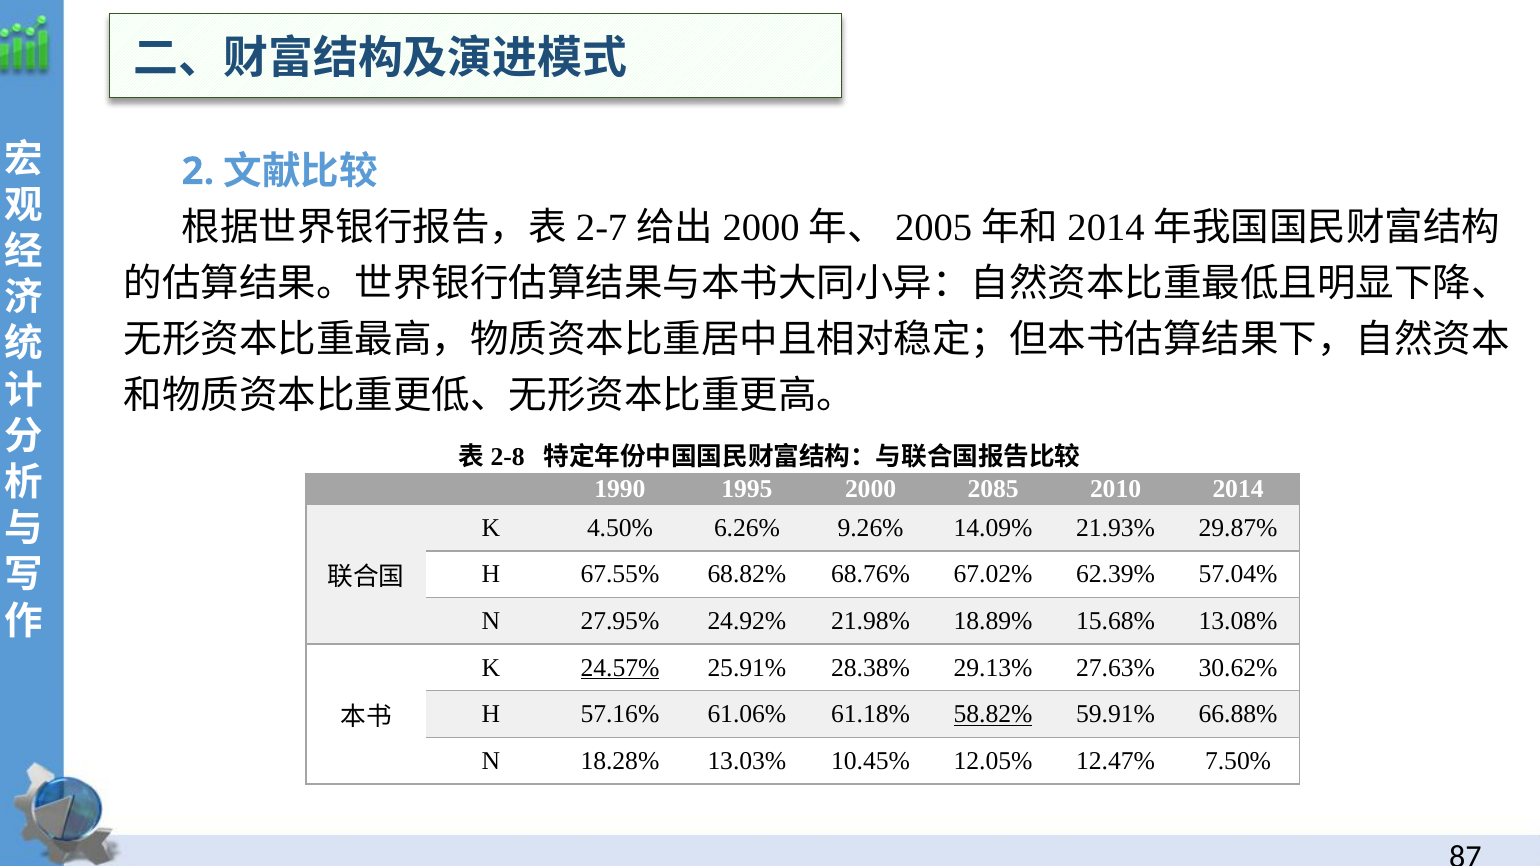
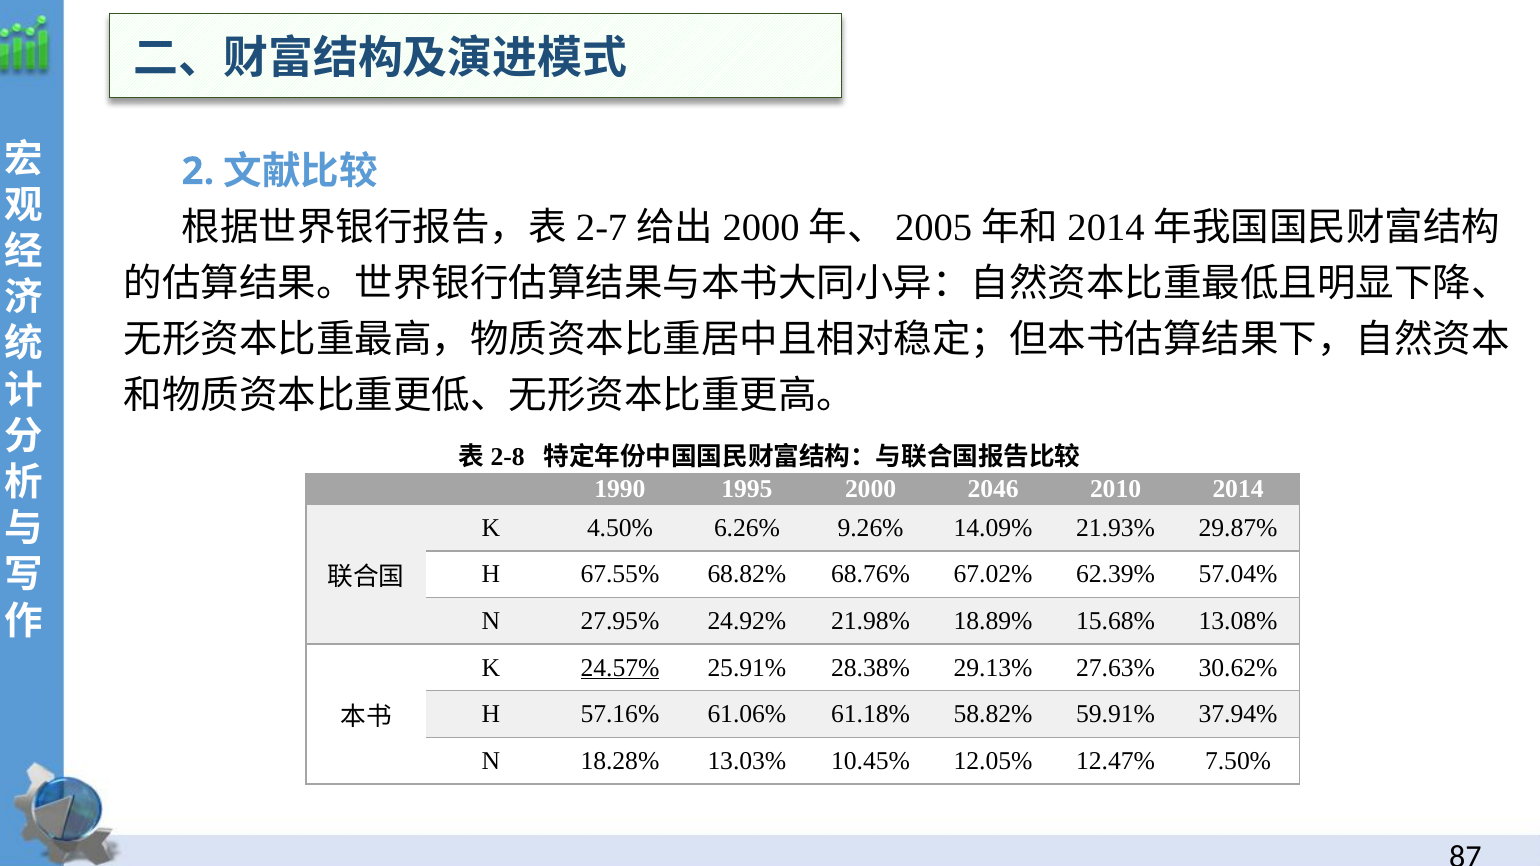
2085: 2085 -> 2046
58.82% underline: present -> none
66.88%: 66.88% -> 37.94%
